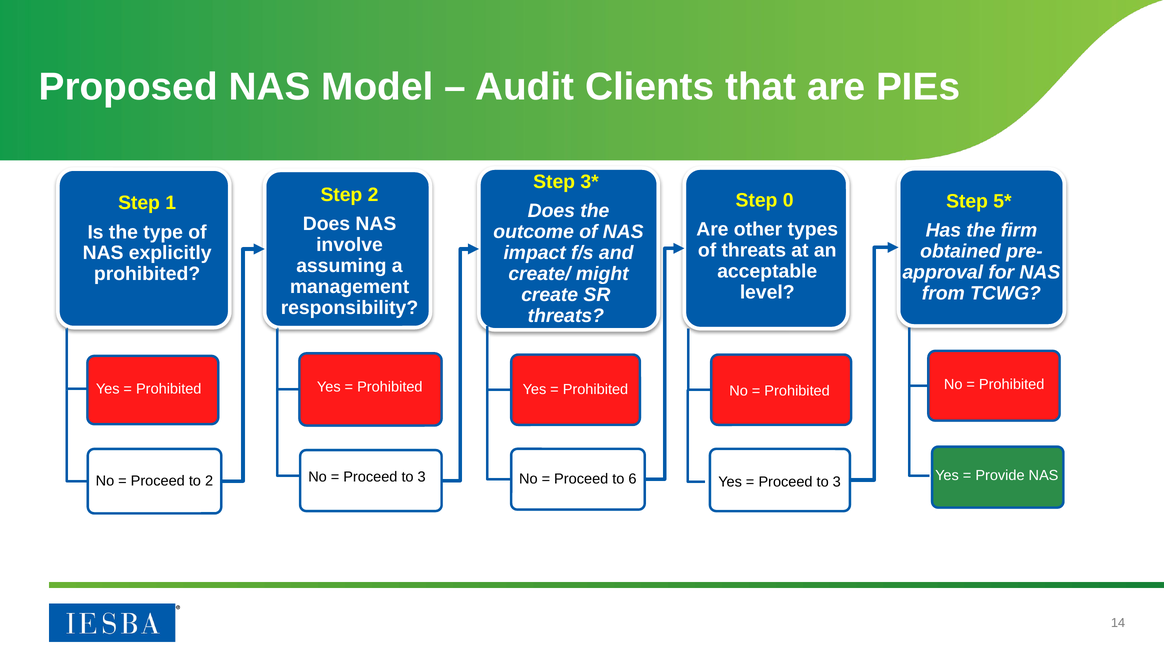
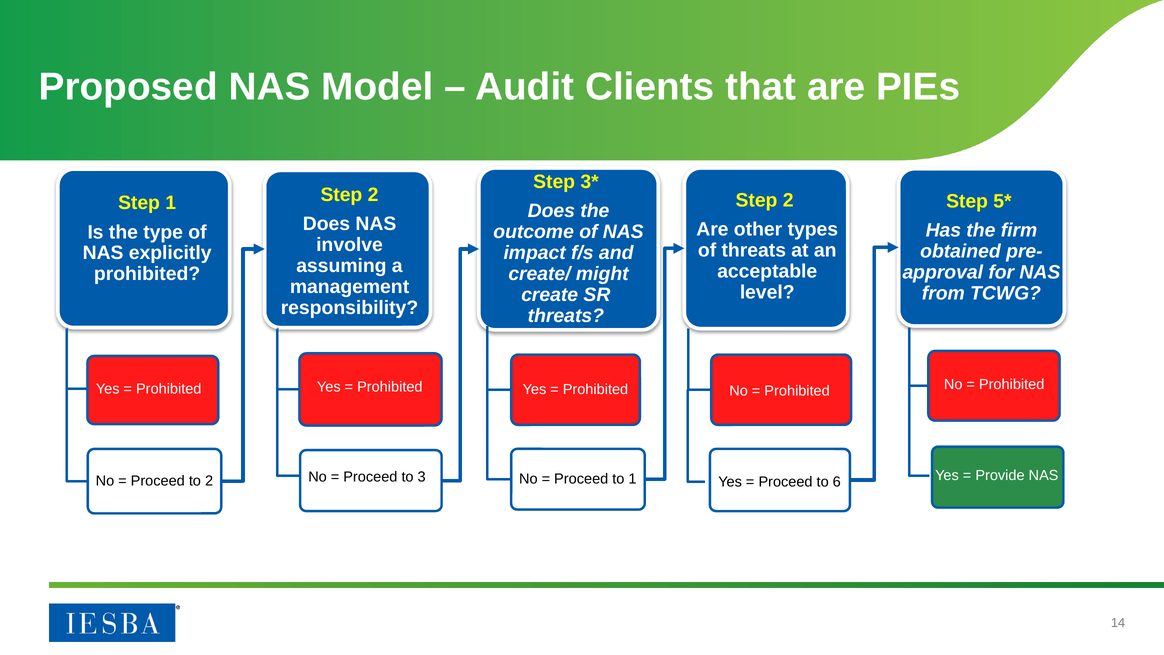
0 at (788, 200): 0 -> 2
to 6: 6 -> 1
3 at (837, 482): 3 -> 6
